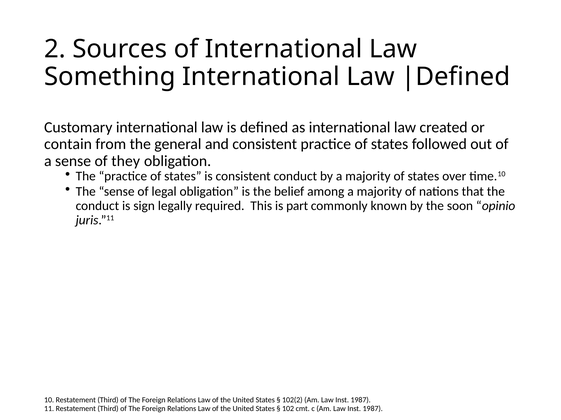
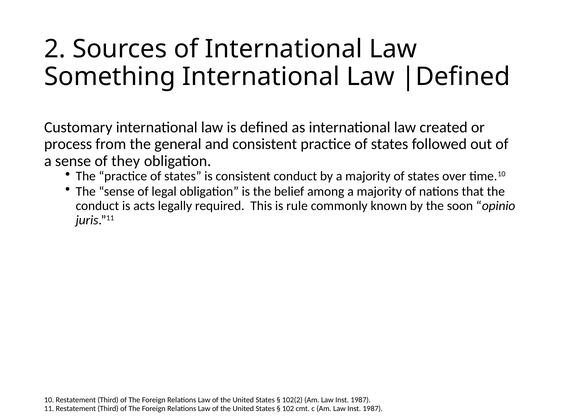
contain: contain -> process
sign: sign -> acts
part: part -> rule
